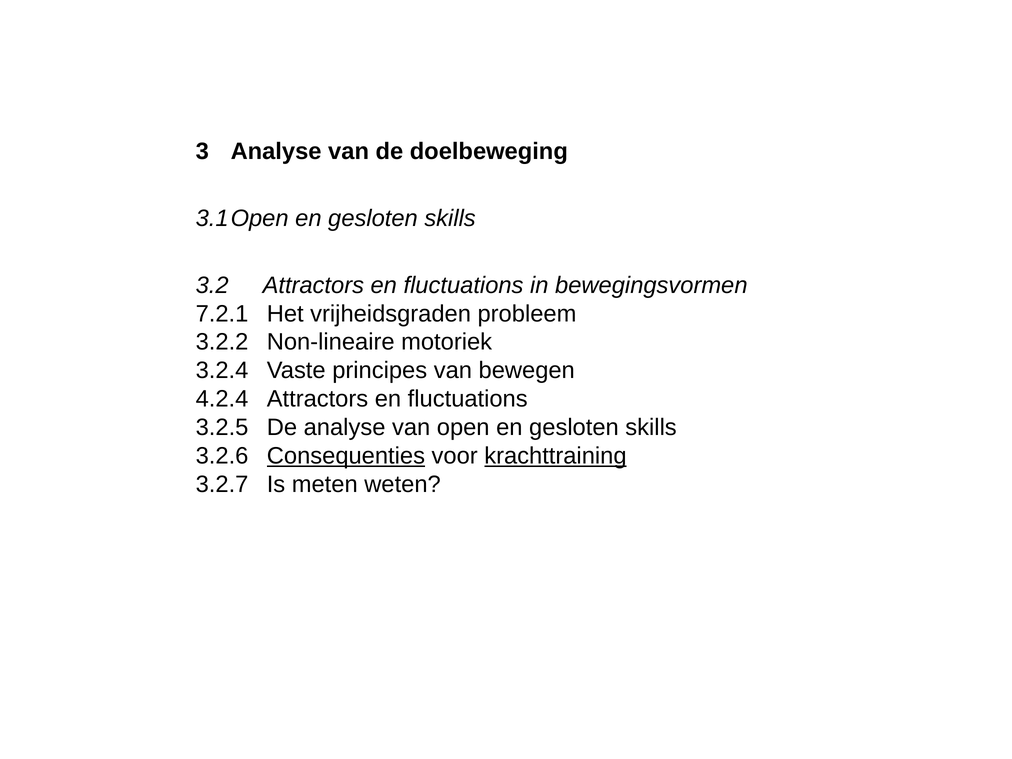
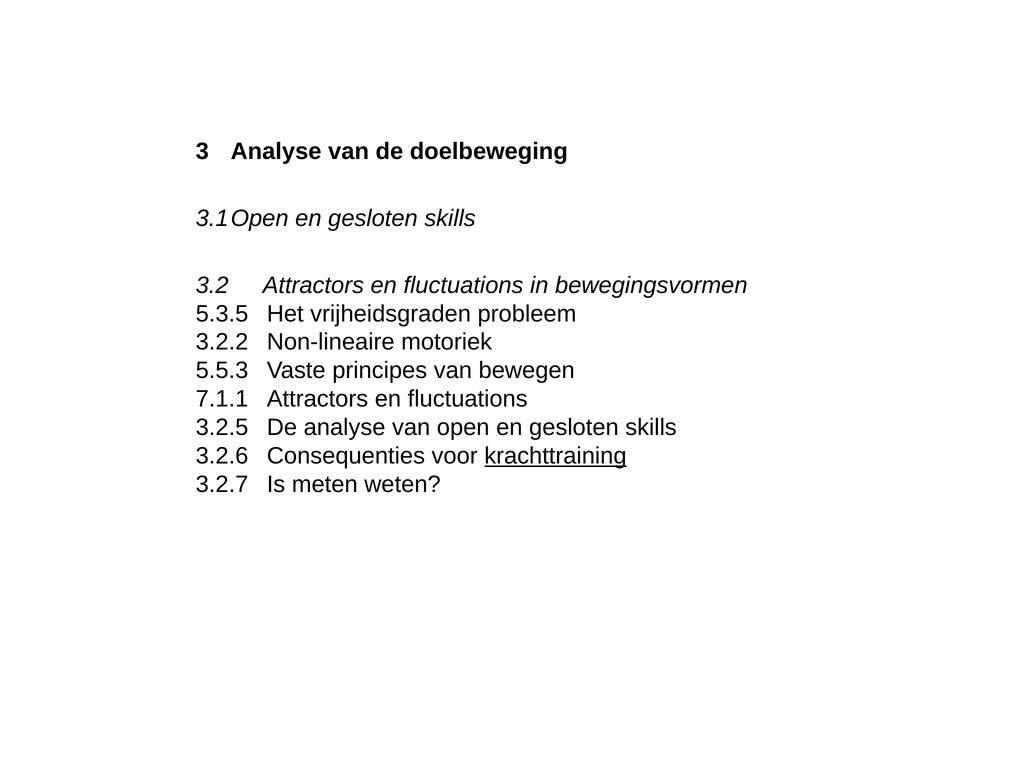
7.2.1: 7.2.1 -> 5.3.5
3.2.4: 3.2.4 -> 5.5.3
4.2.4: 4.2.4 -> 7.1.1
Consequenties underline: present -> none
